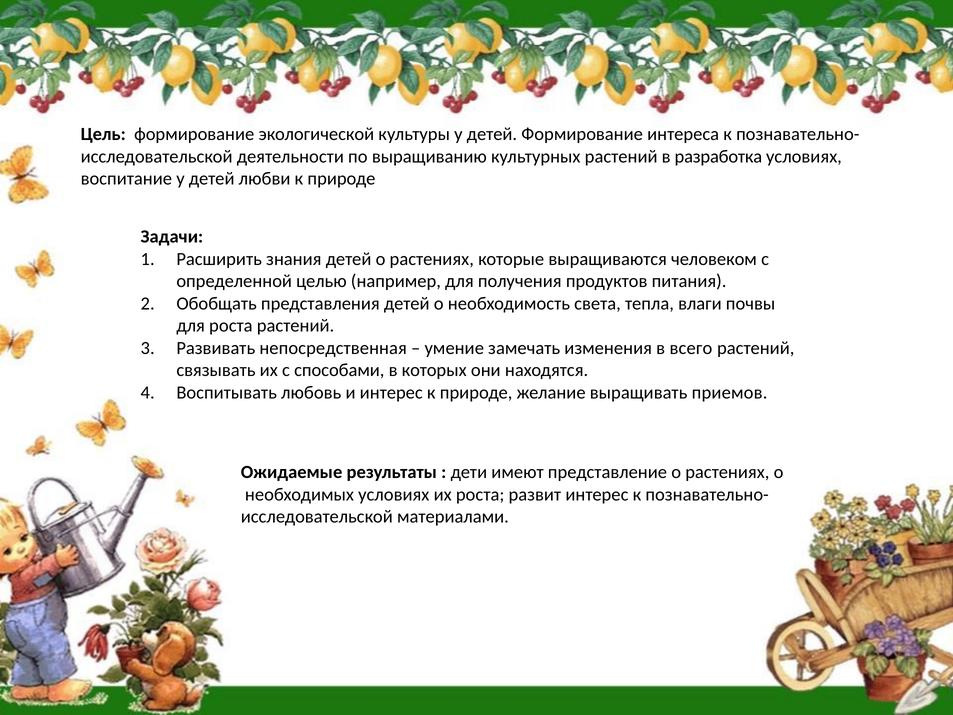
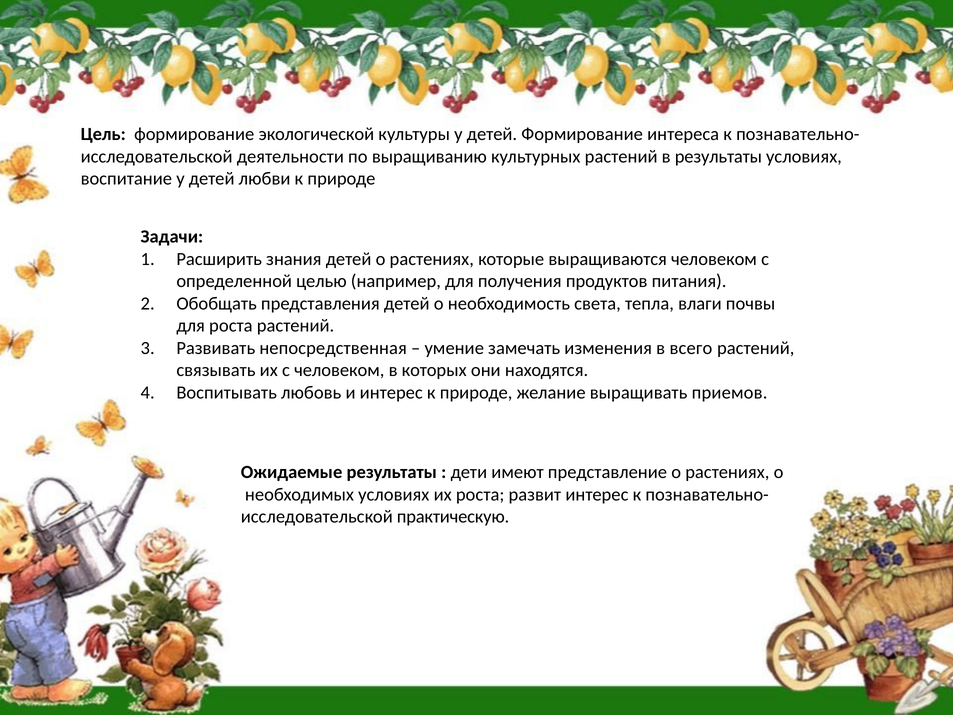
в разработка: разработка -> результаты
с способами: способами -> человеком
материалами: материалами -> практическую
